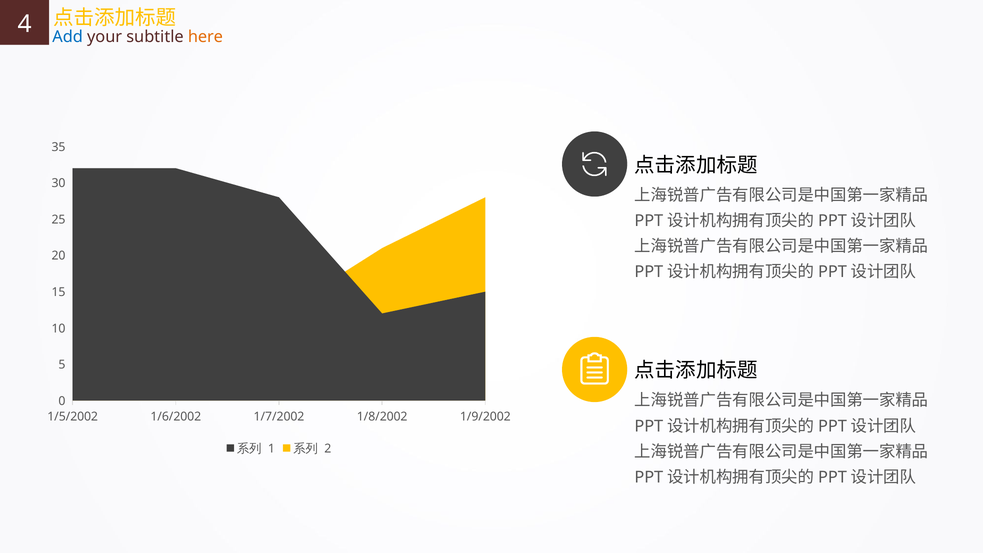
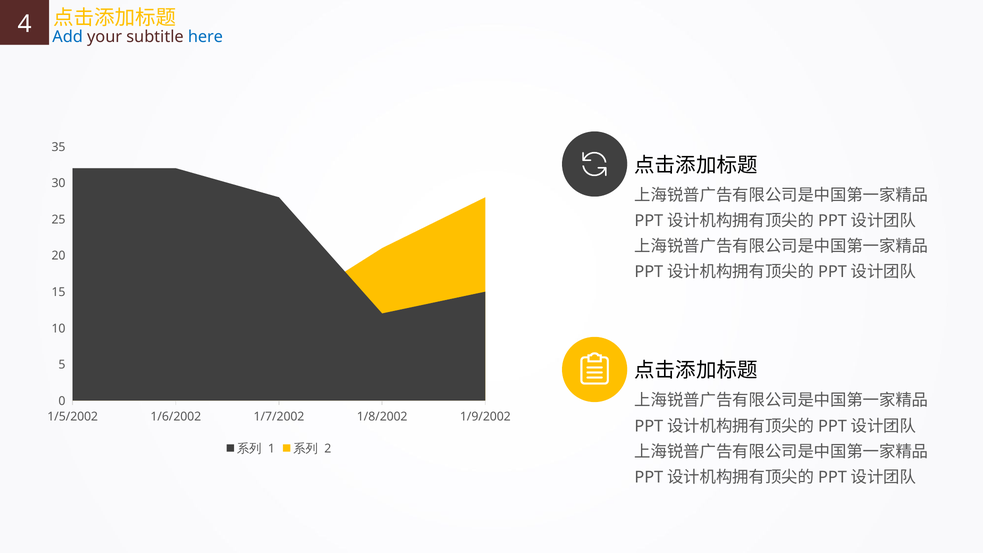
here colour: orange -> blue
